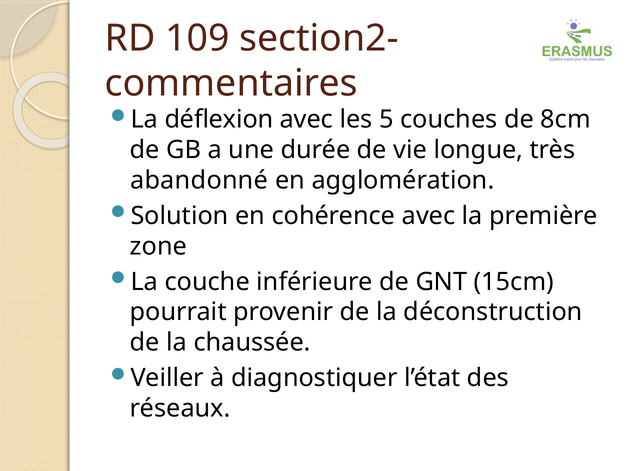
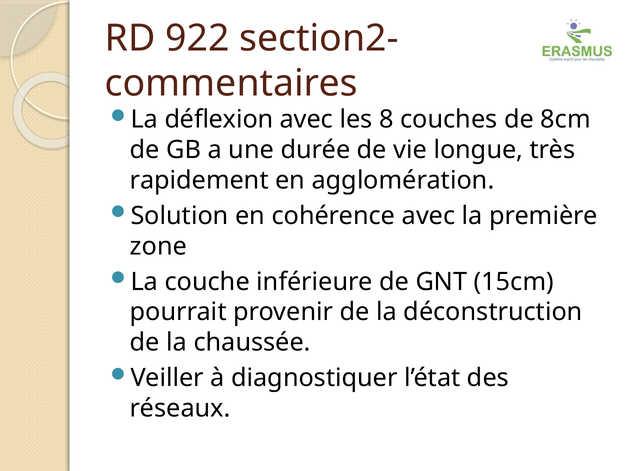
109: 109 -> 922
5: 5 -> 8
abandonné: abandonné -> rapidement
